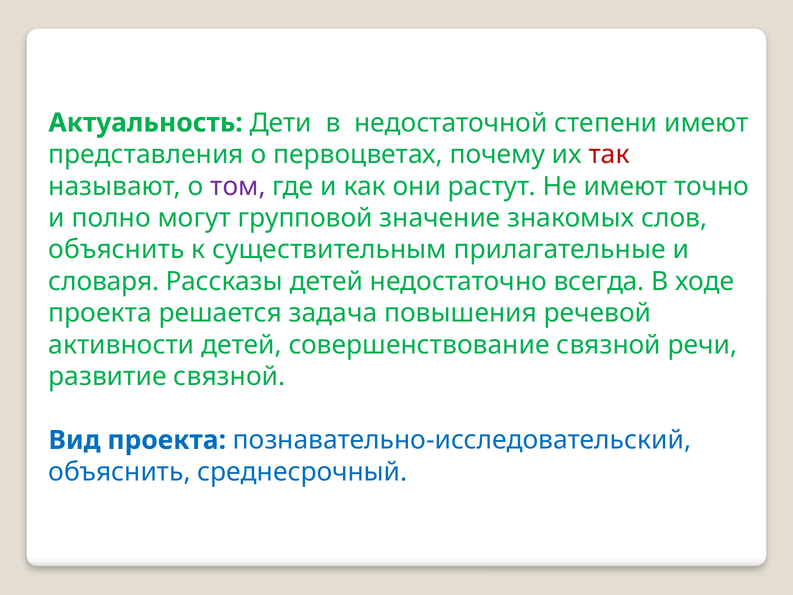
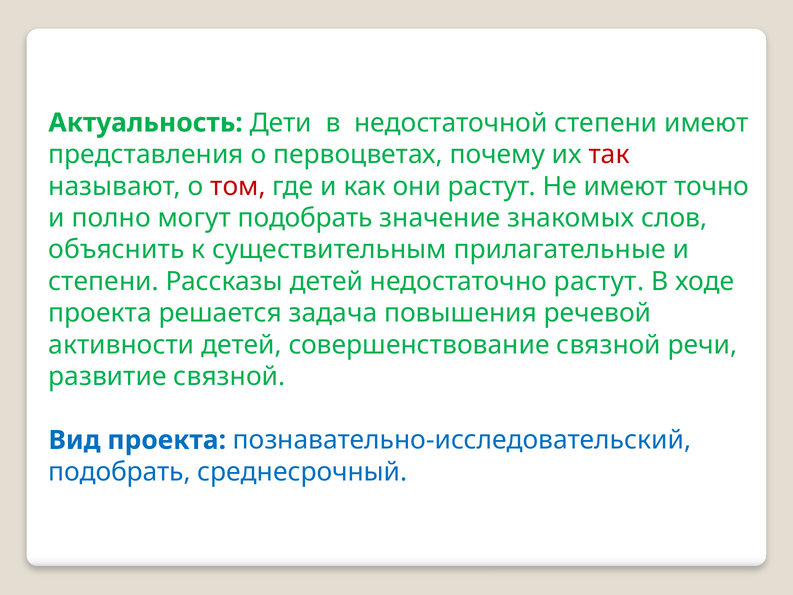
том colour: purple -> red
могут групповой: групповой -> подобрать
словаря at (104, 281): словаря -> степени
недостаточно всегда: всегда -> растут
объяснить at (120, 472): объяснить -> подобрать
